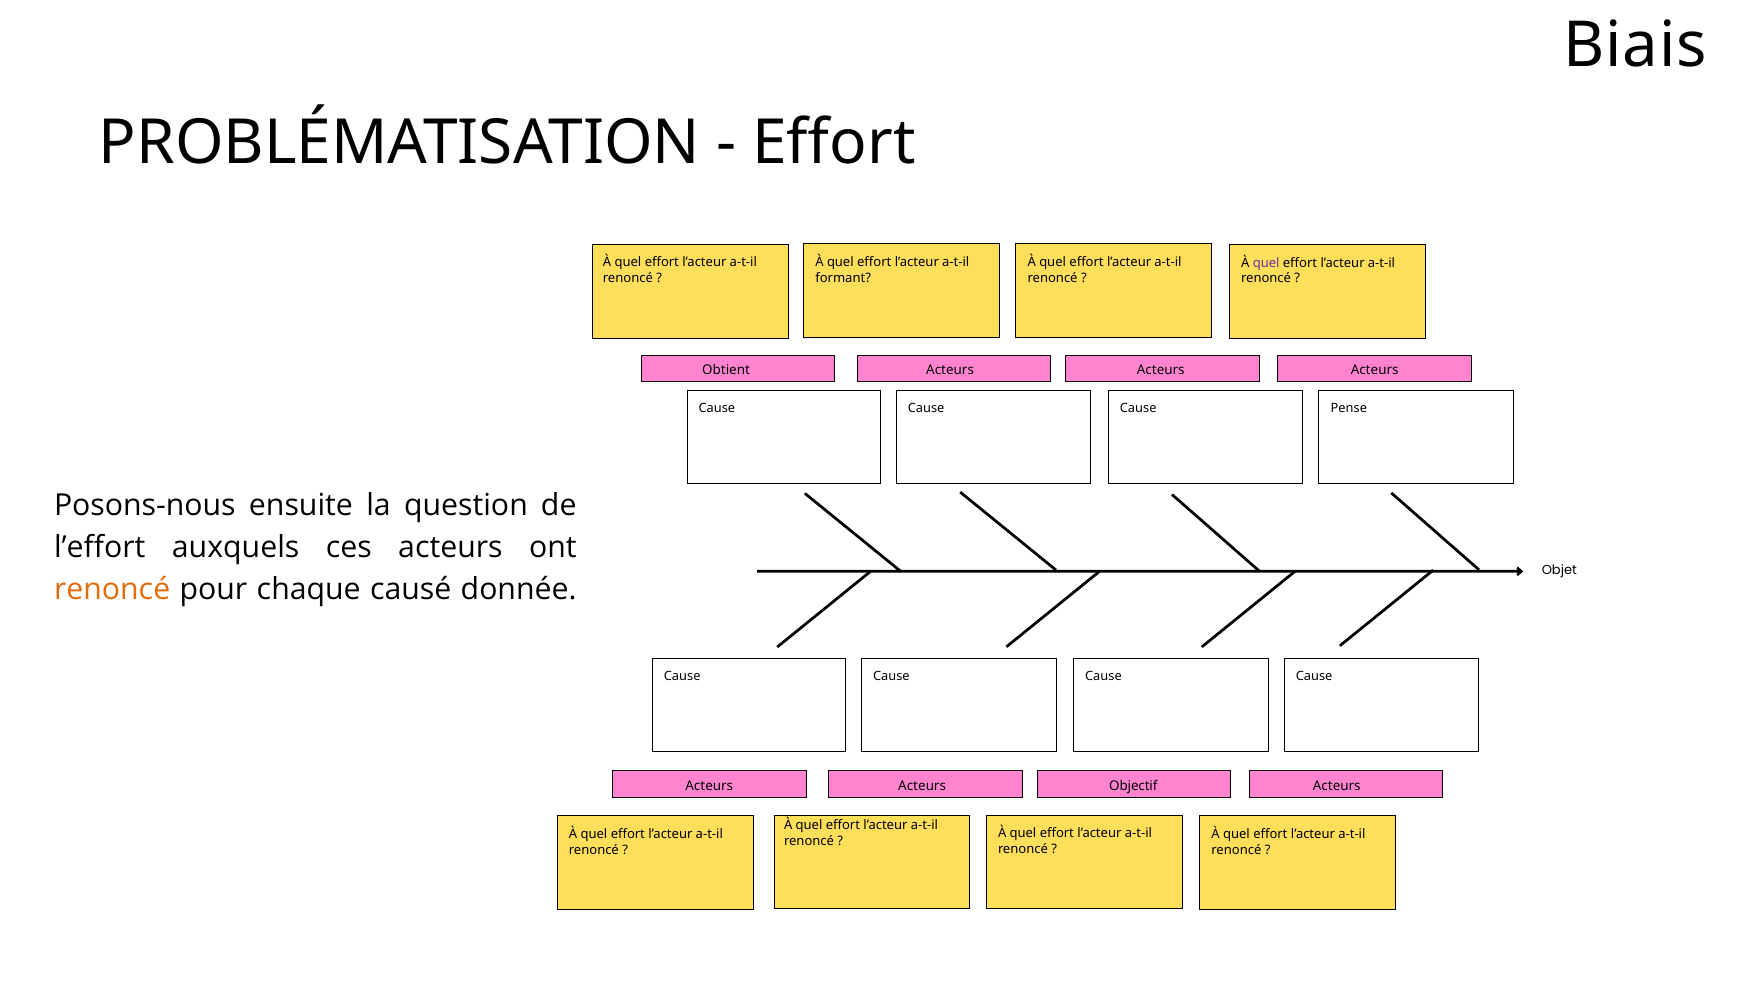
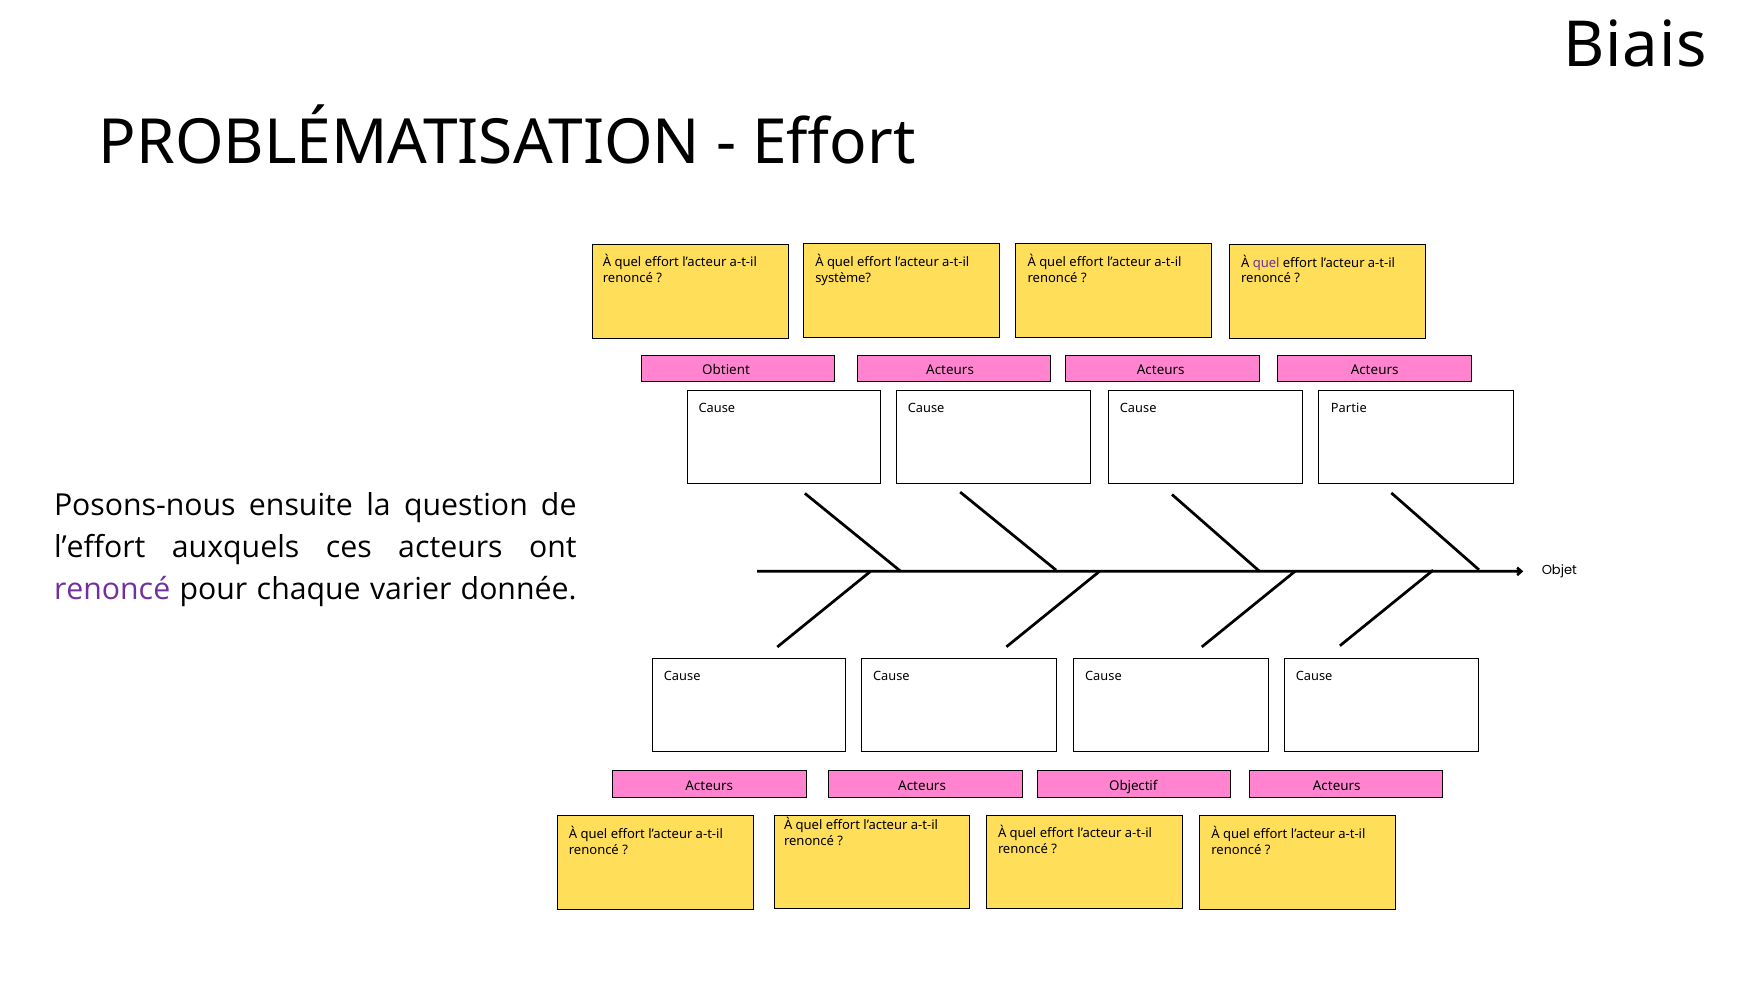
formant: formant -> système
Pense: Pense -> Partie
renoncé at (112, 590) colour: orange -> purple
causé: causé -> varier
